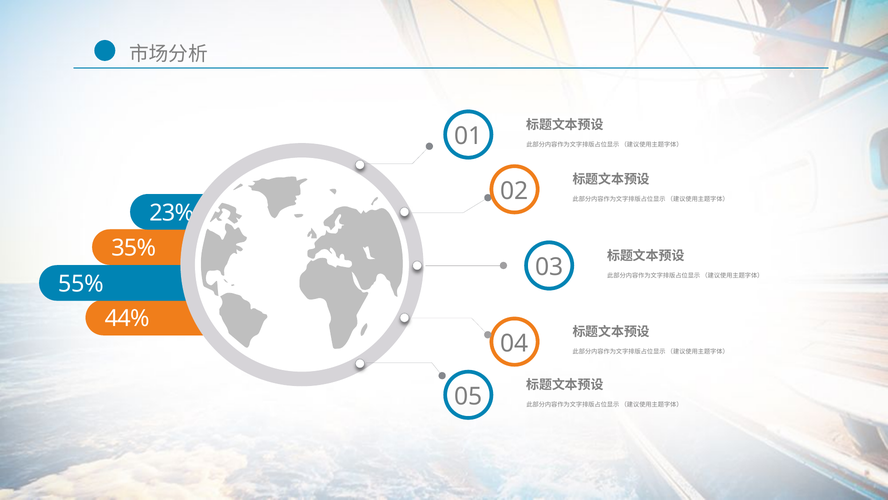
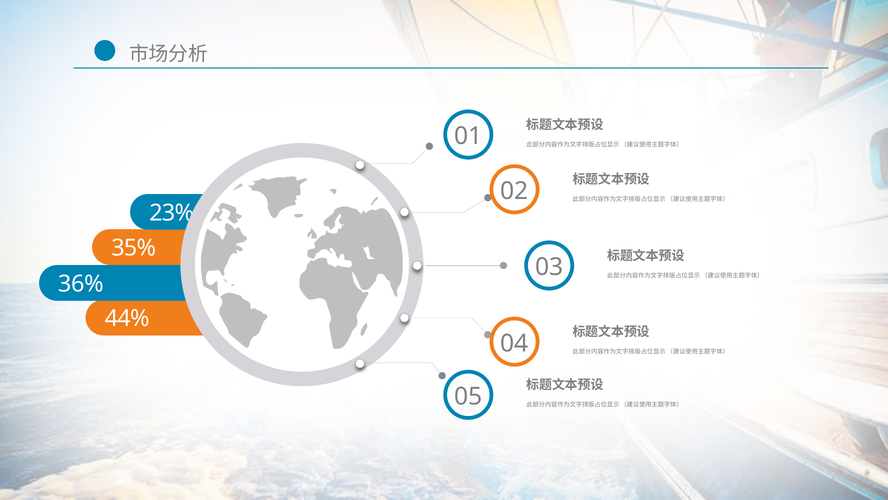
55%: 55% -> 36%
